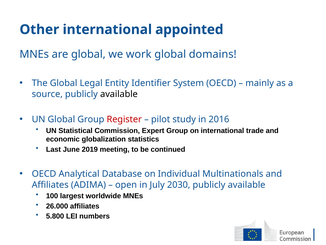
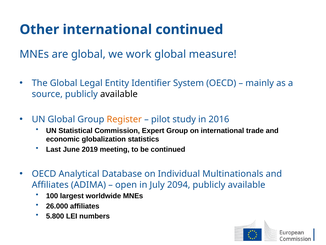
international appointed: appointed -> continued
domains: domains -> measure
Register colour: red -> orange
2030: 2030 -> 2094
